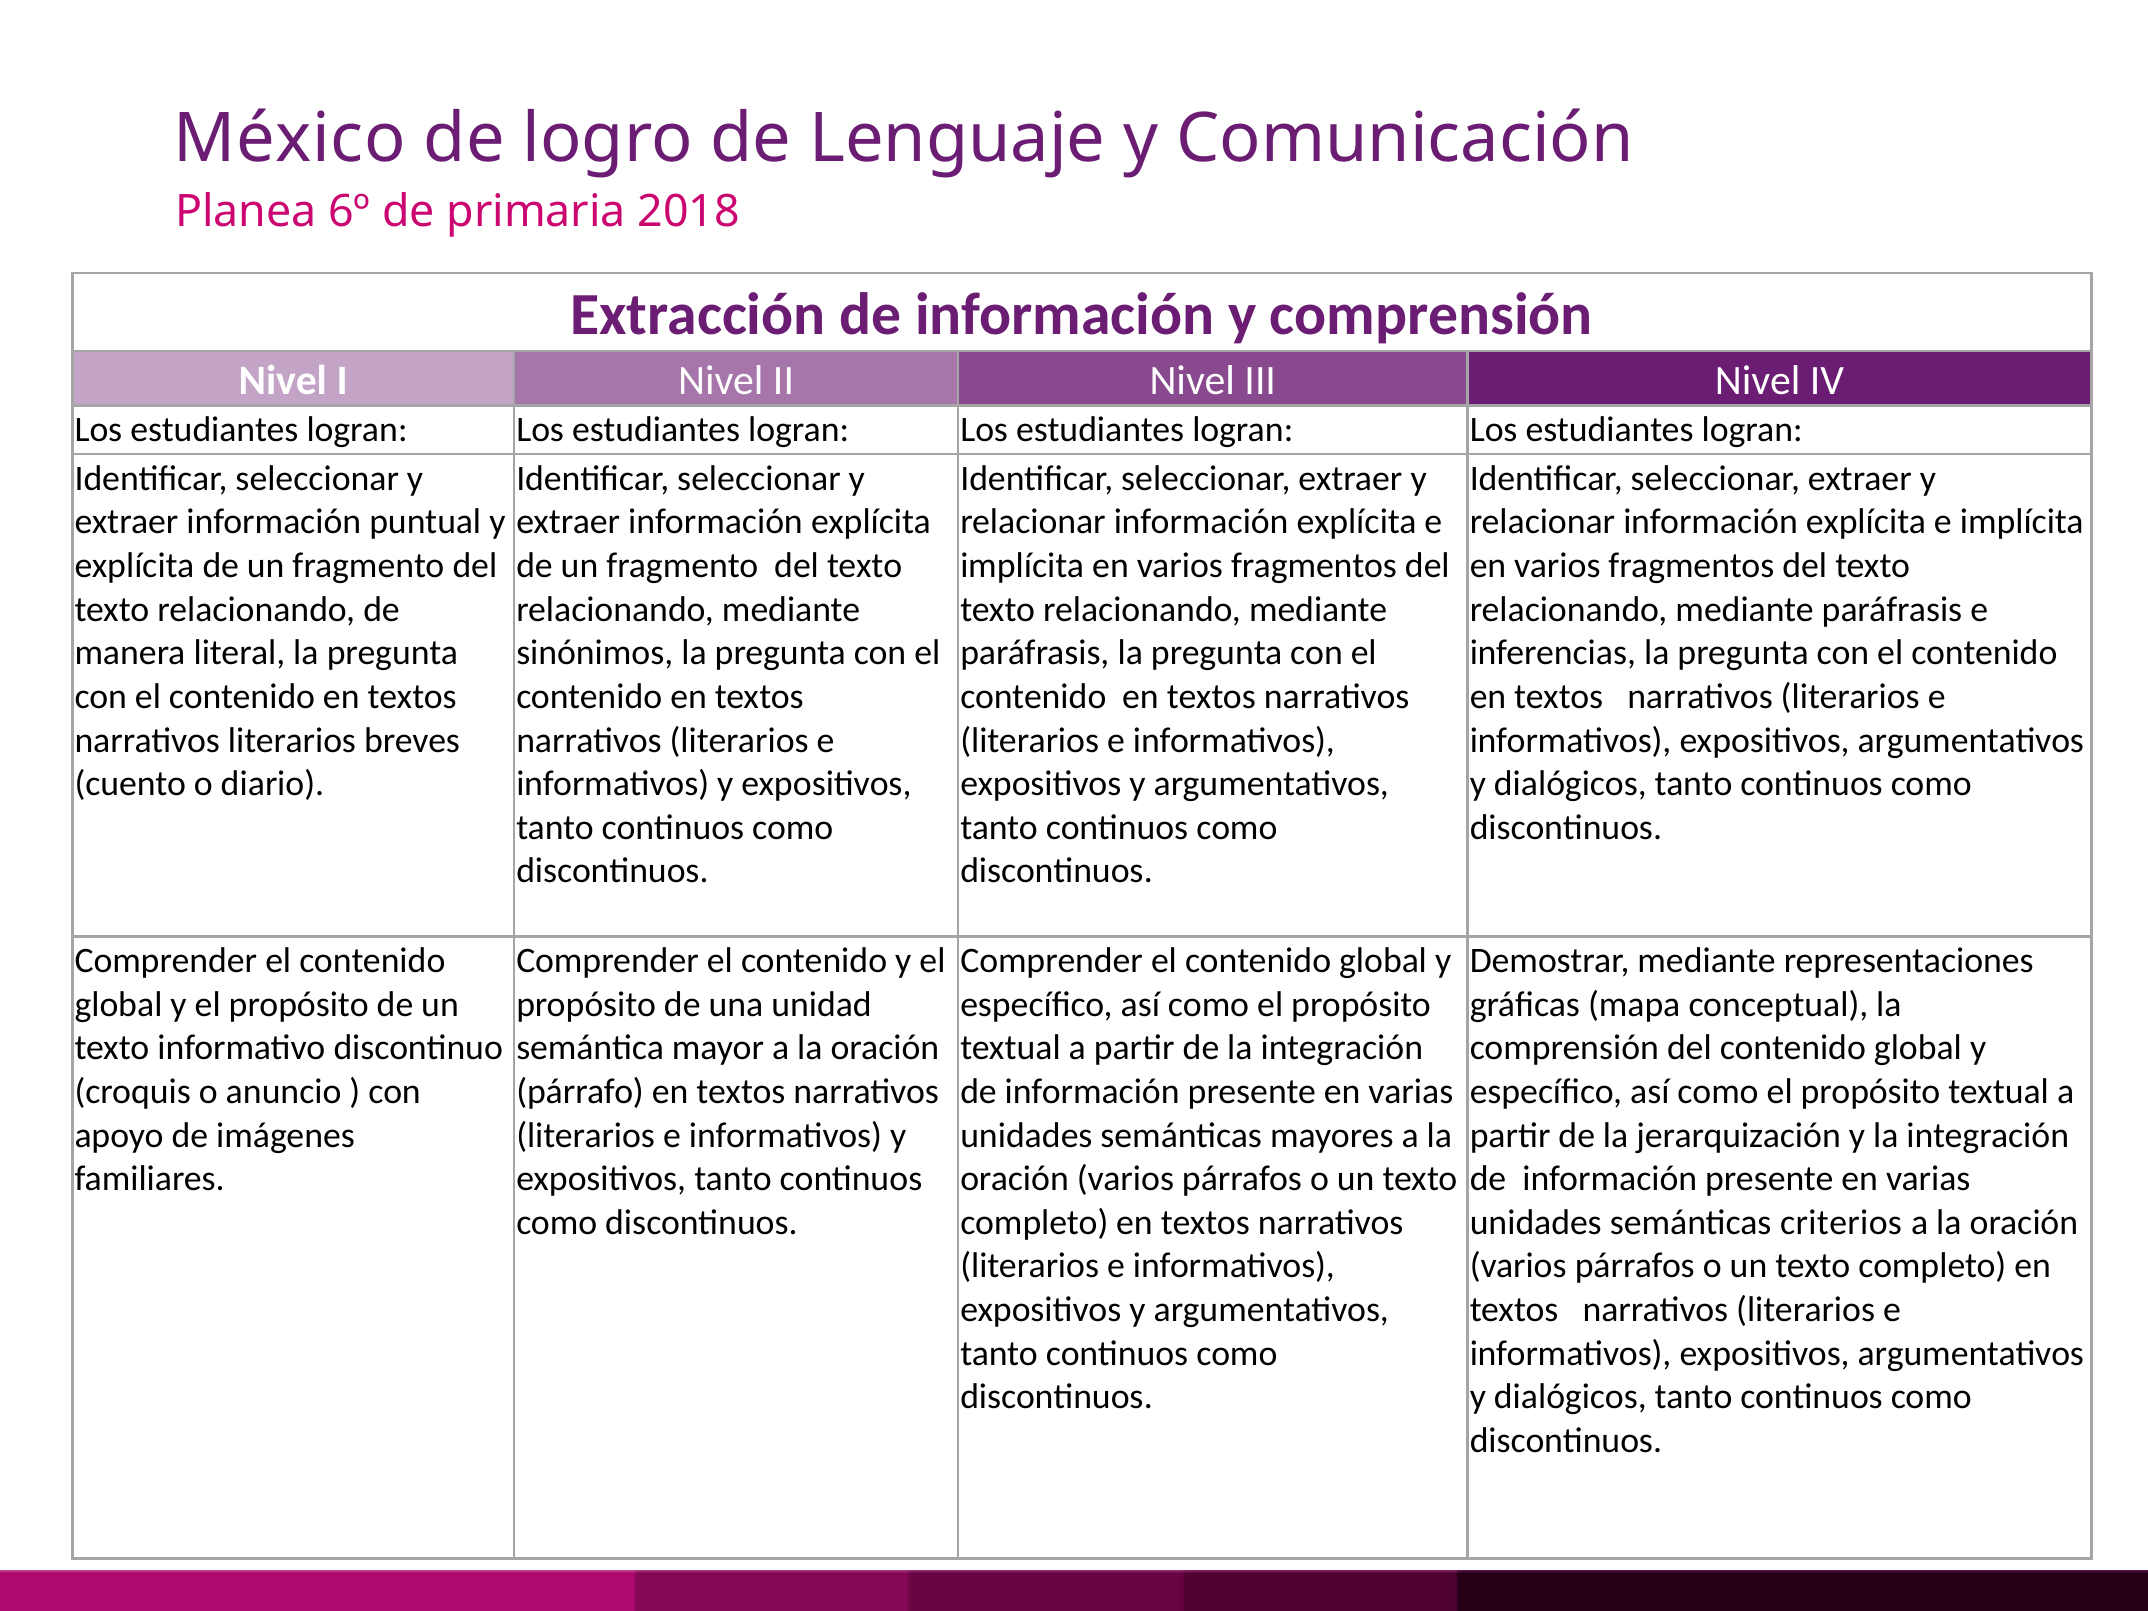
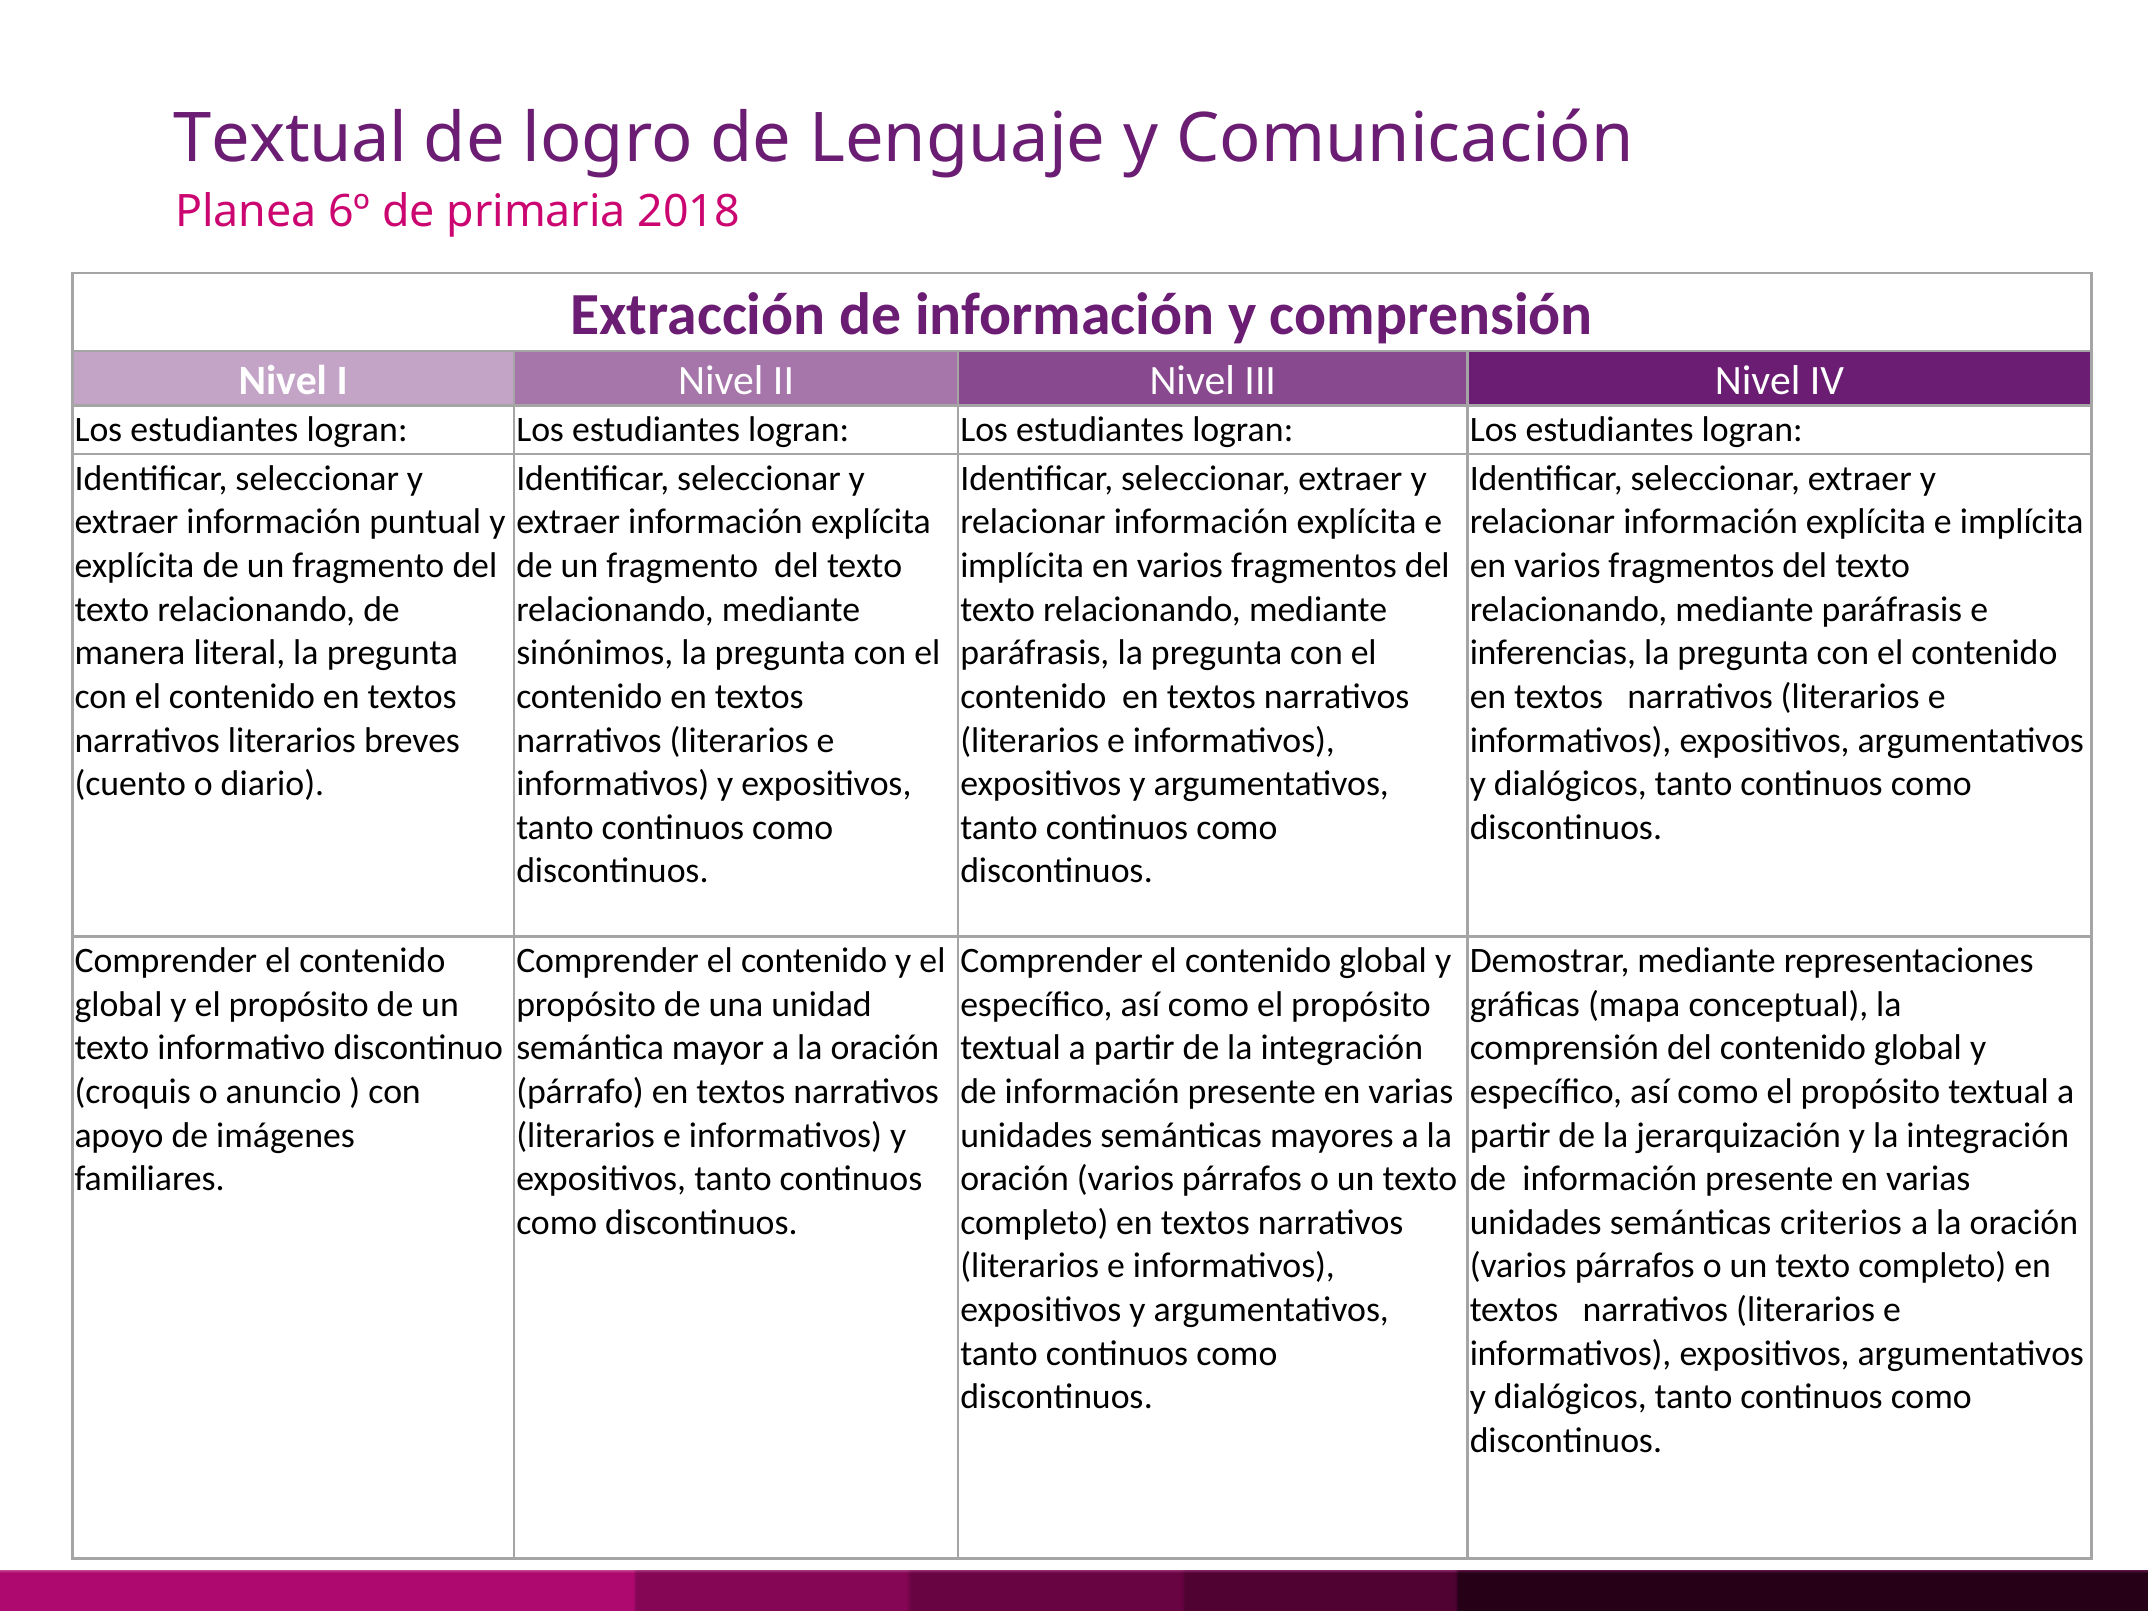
México at (290, 139): México -> Textual
